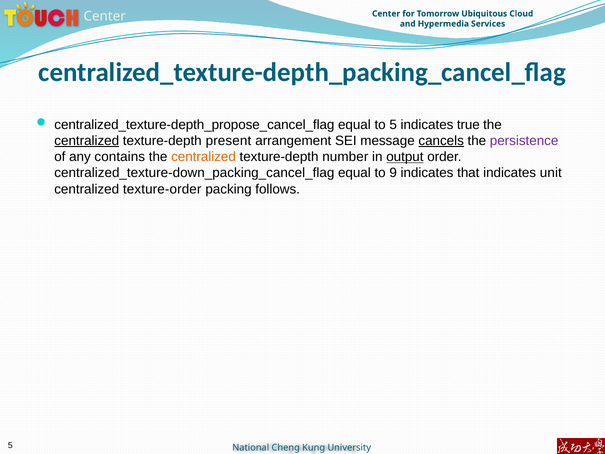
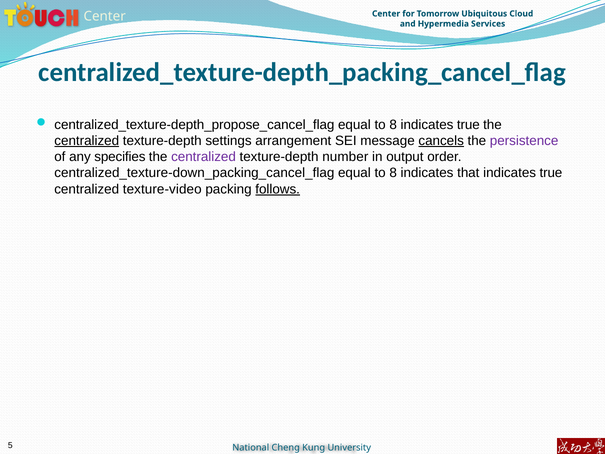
5 at (393, 125): 5 -> 8
present: present -> settings
contains: contains -> specifies
centralized at (204, 157) colour: orange -> purple
output underline: present -> none
9 at (393, 173): 9 -> 8
that indicates unit: unit -> true
texture-order: texture-order -> texture-video
follows underline: none -> present
